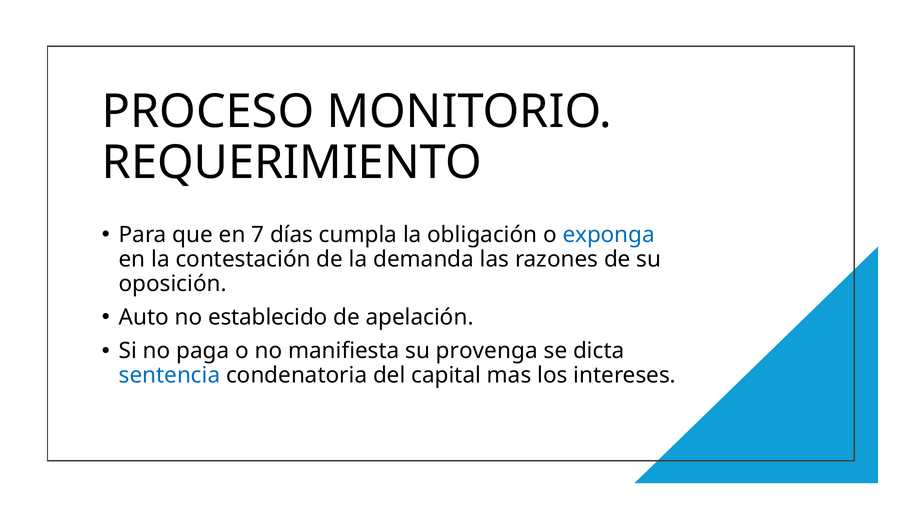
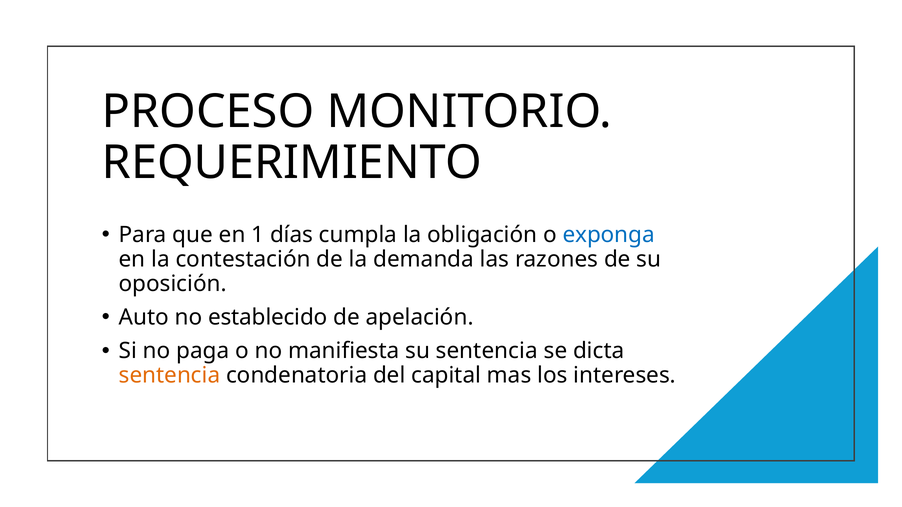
7: 7 -> 1
su provenga: provenga -> sentencia
sentencia at (169, 376) colour: blue -> orange
